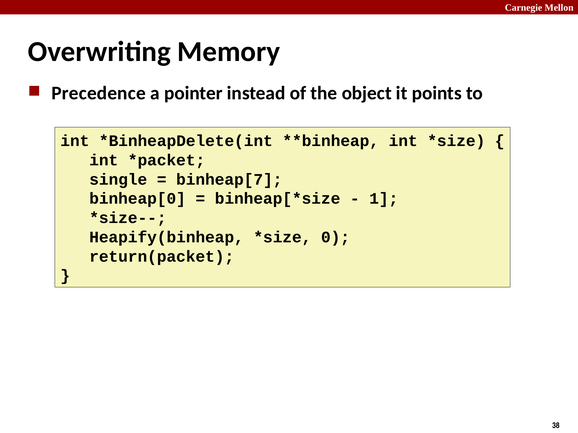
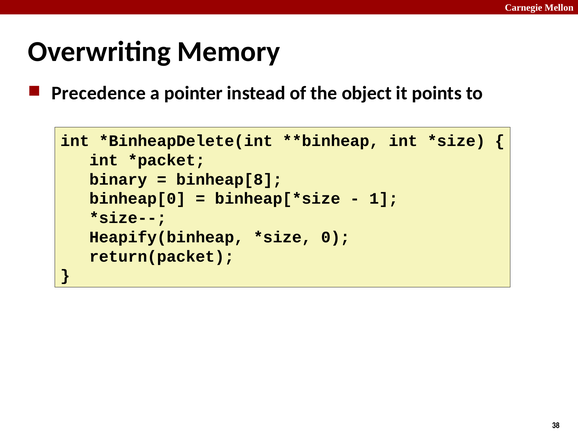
single: single -> binary
binheap[7: binheap[7 -> binheap[8
